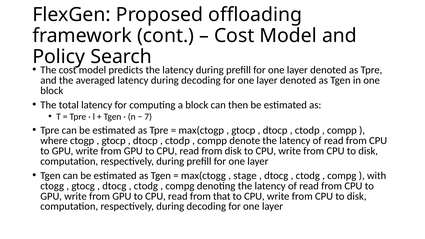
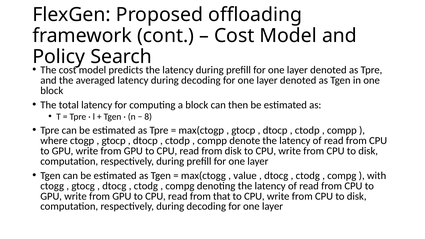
7: 7 -> 8
stage: stage -> value
